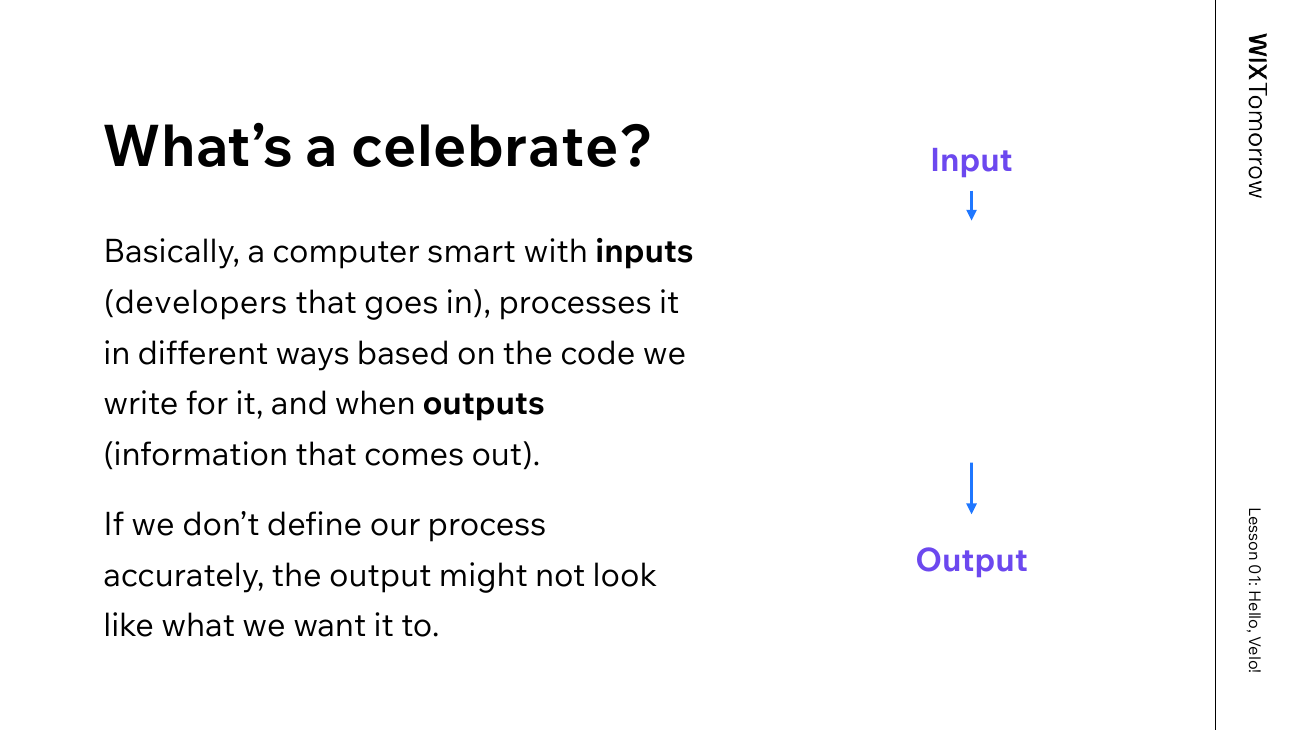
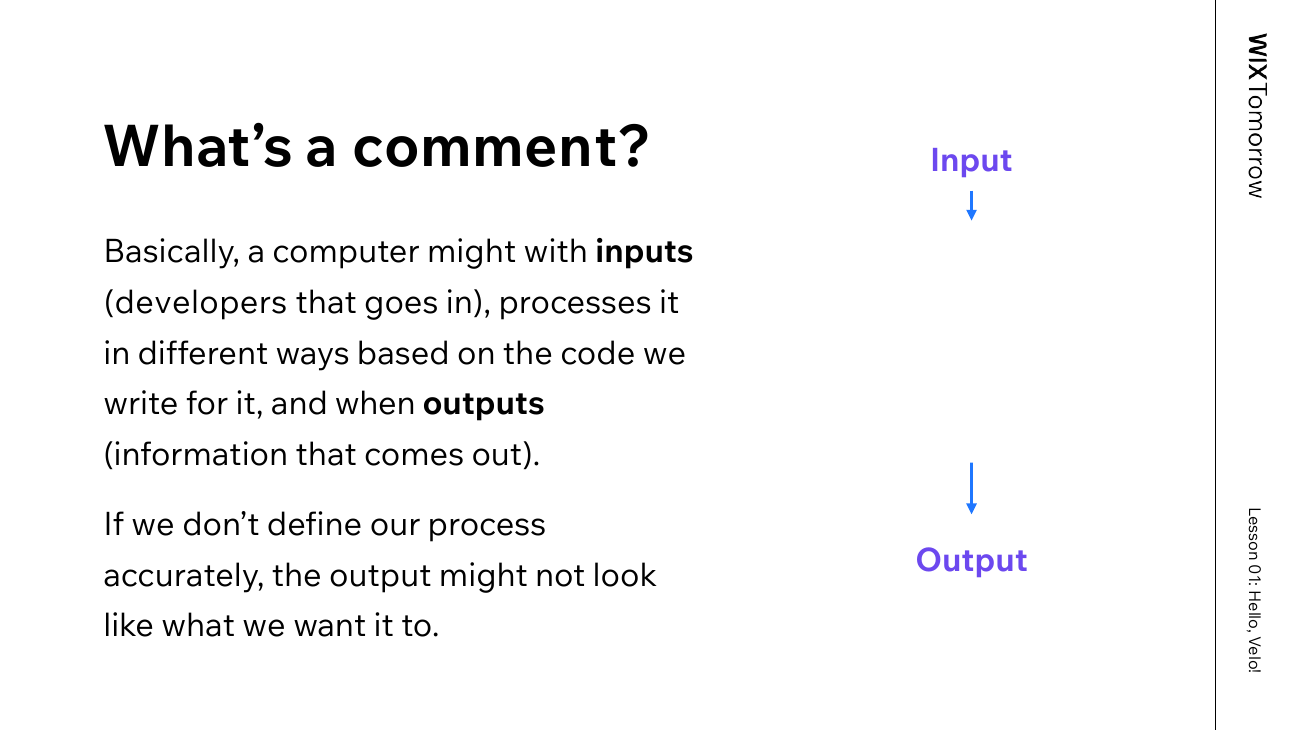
celebrate: celebrate -> comment
computer smart: smart -> might
